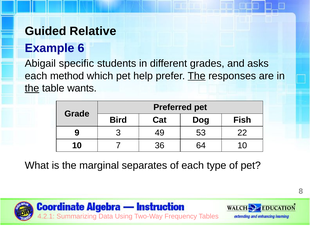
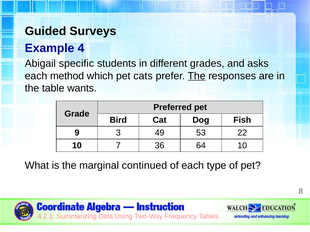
Relative: Relative -> Surveys
6: 6 -> 4
help: help -> cats
the at (32, 88) underline: present -> none
separates: separates -> continued
